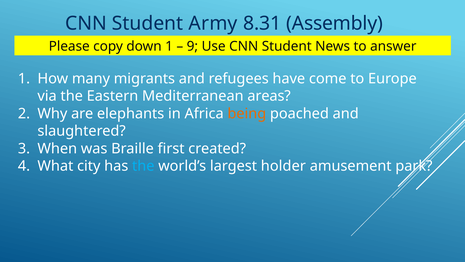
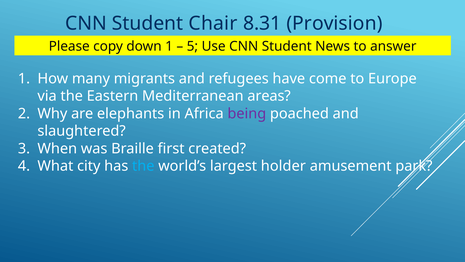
Army: Army -> Chair
Assembly: Assembly -> Provision
9: 9 -> 5
being colour: orange -> purple
